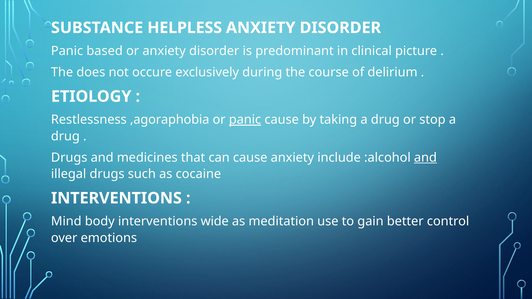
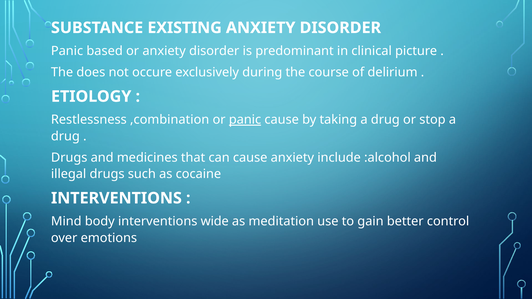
HELPLESS: HELPLESS -> EXISTING
,agoraphobia: ,agoraphobia -> ,combination
and at (425, 158) underline: present -> none
